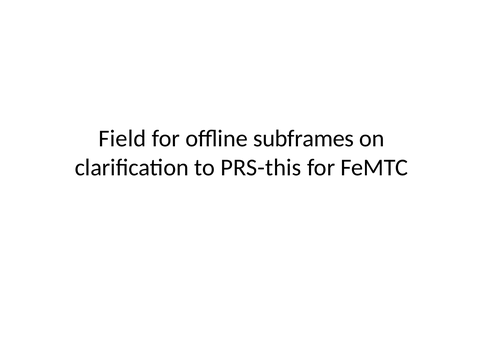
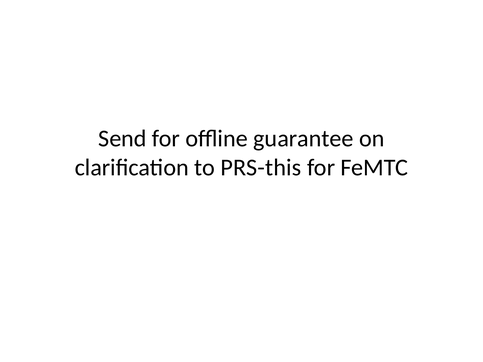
Field: Field -> Send
subframes: subframes -> guarantee
